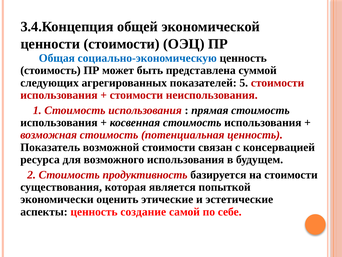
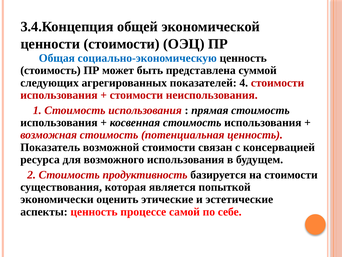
5: 5 -> 4
создание: создание -> процессе
